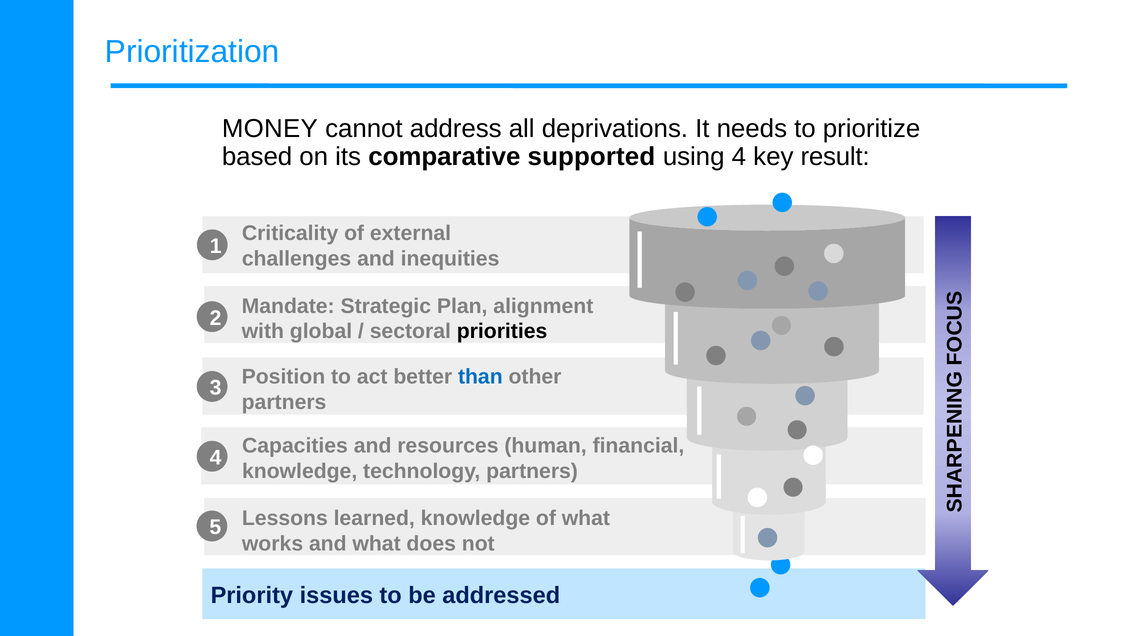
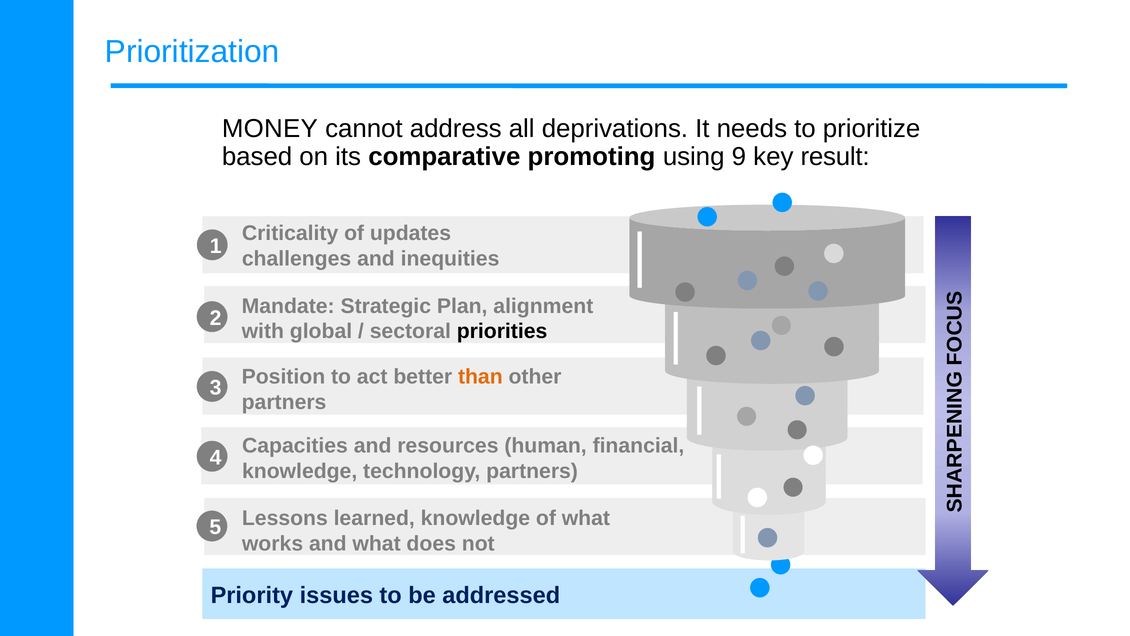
supported: supported -> promoting
using 4: 4 -> 9
external: external -> updates
than colour: blue -> orange
